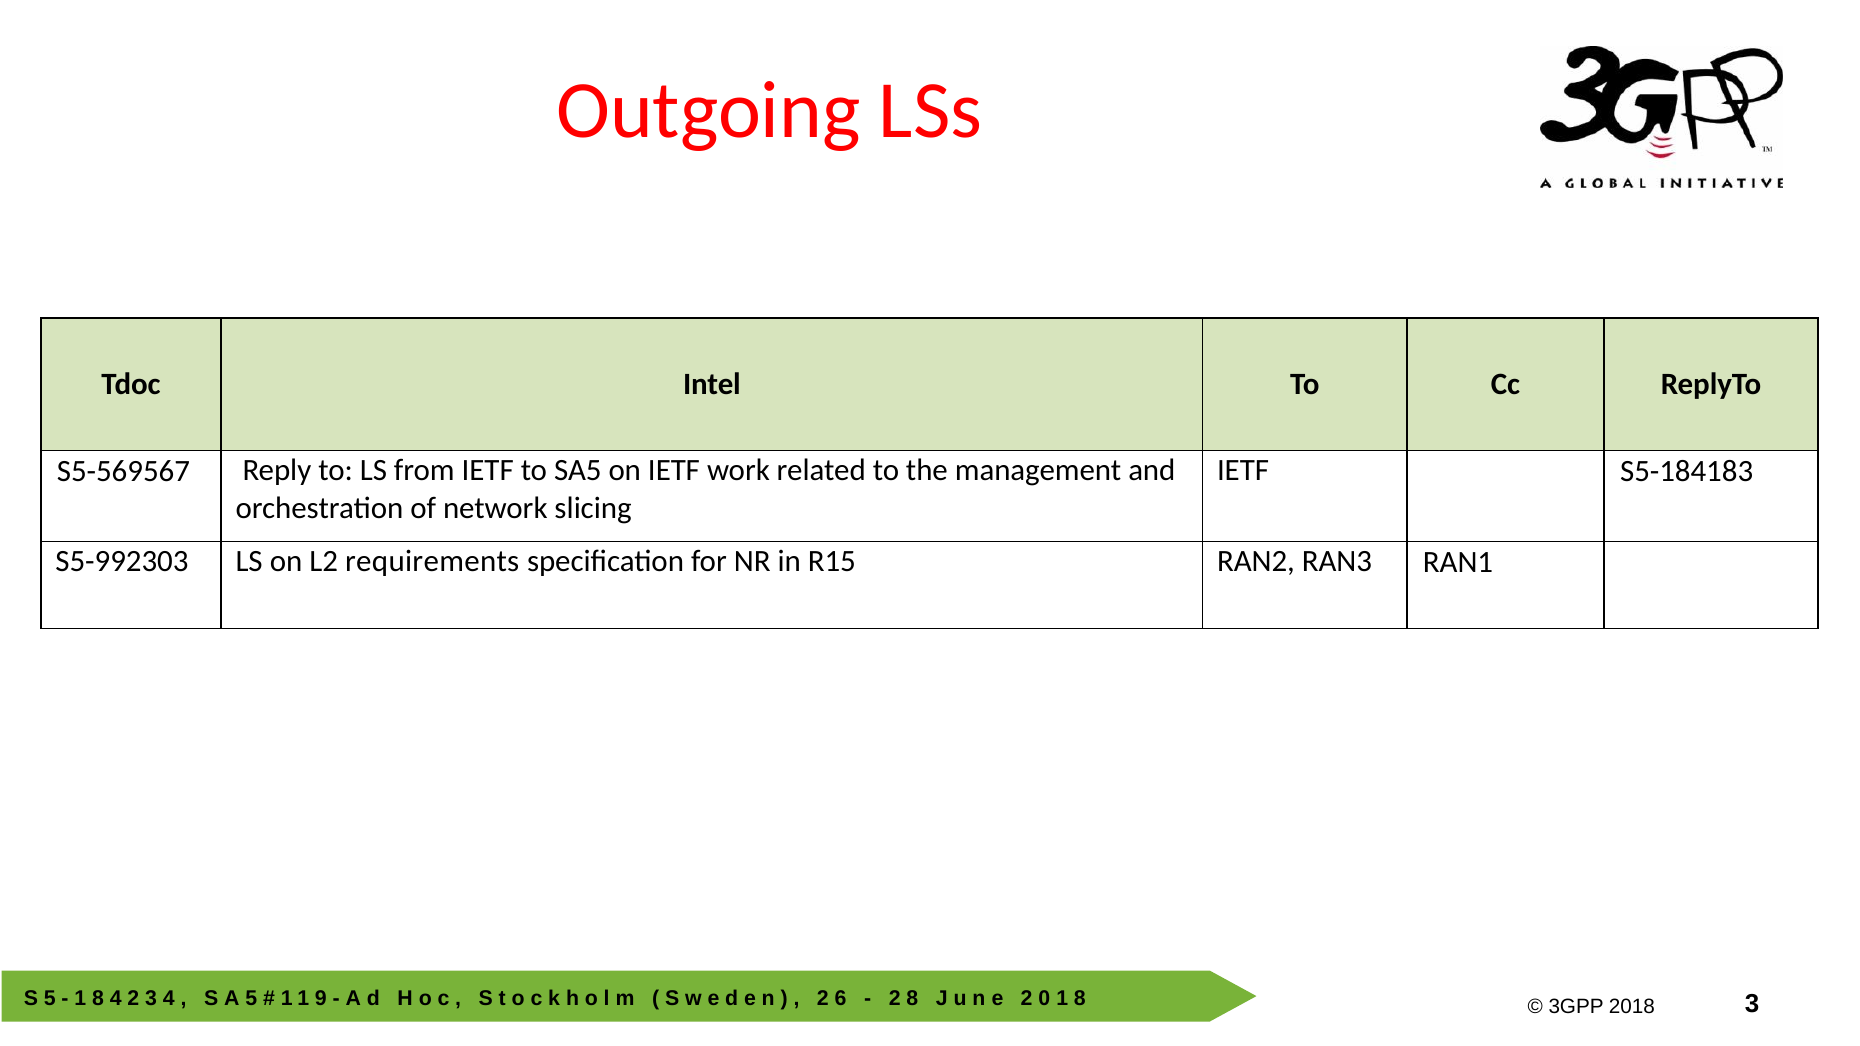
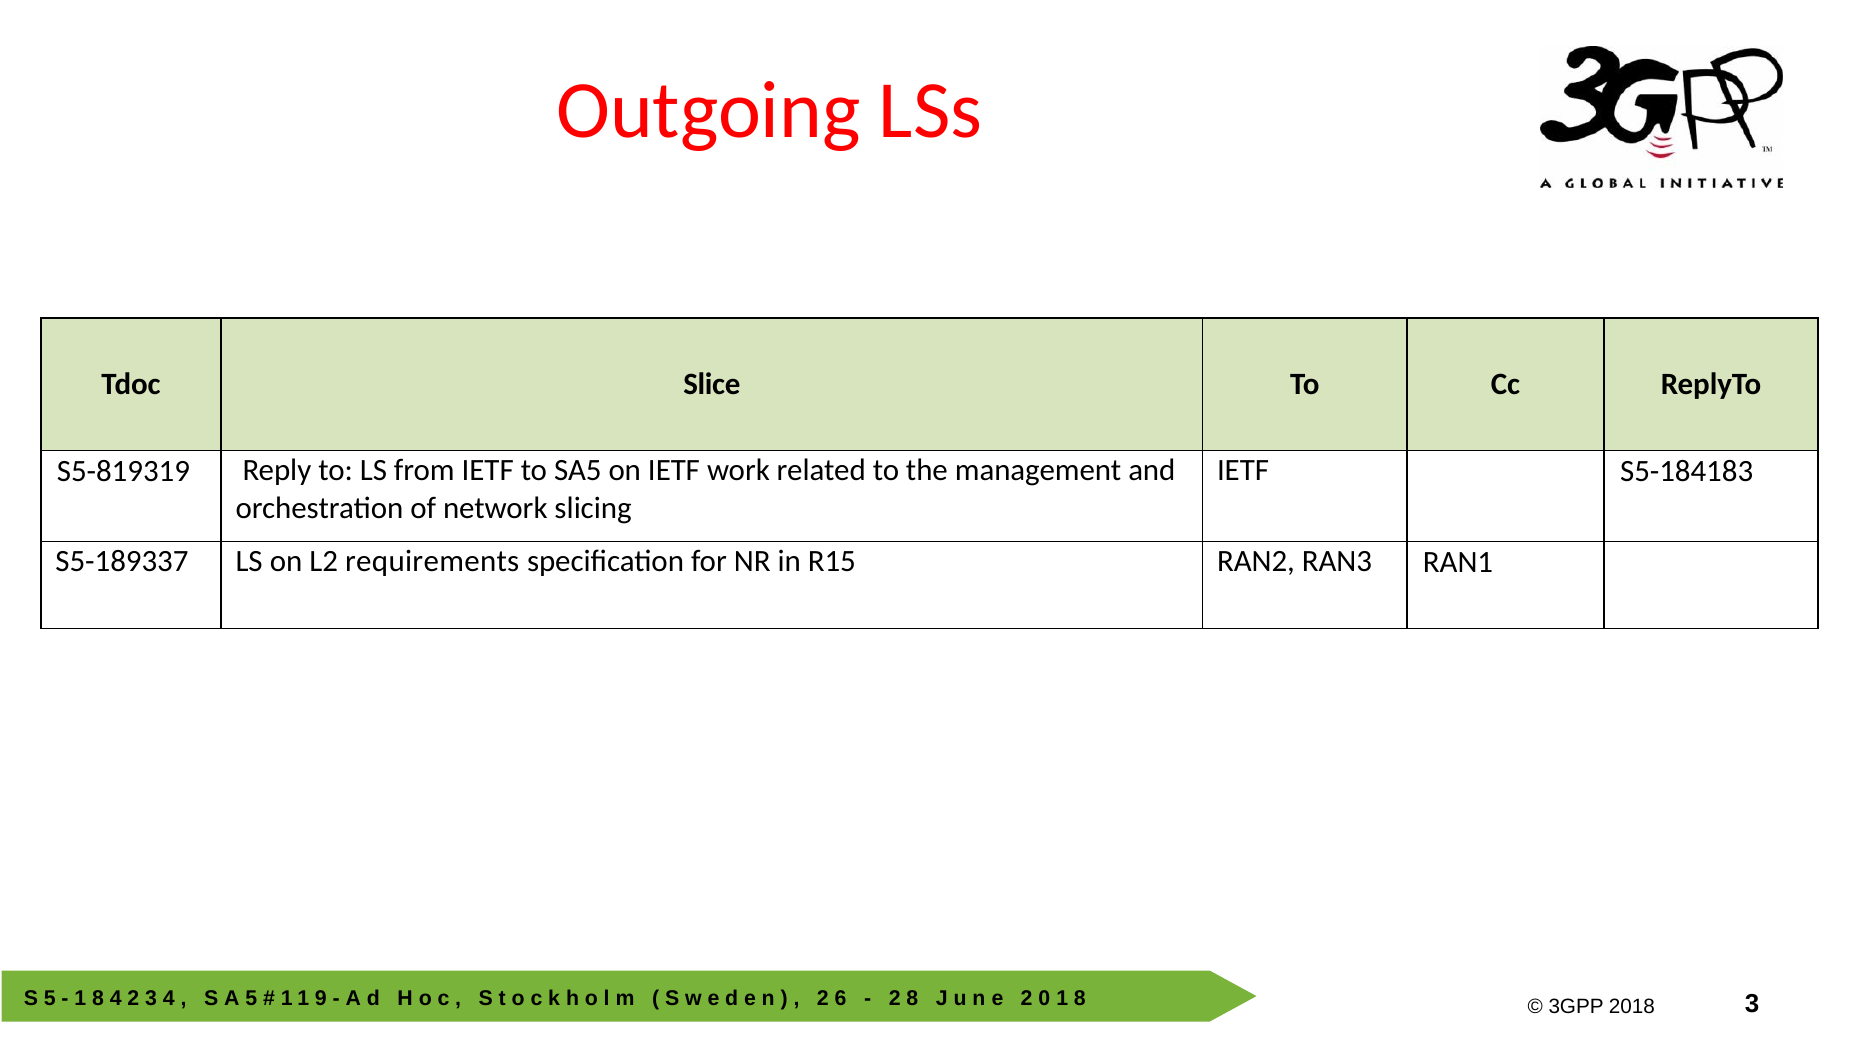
Intel: Intel -> Slice
S5-569567: S5-569567 -> S5-819319
S5-992303: S5-992303 -> S5-189337
